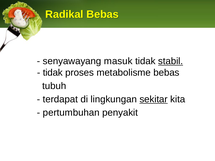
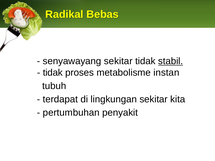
senyawayang masuk: masuk -> sekitar
metabolisme bebas: bebas -> instan
sekitar at (154, 99) underline: present -> none
